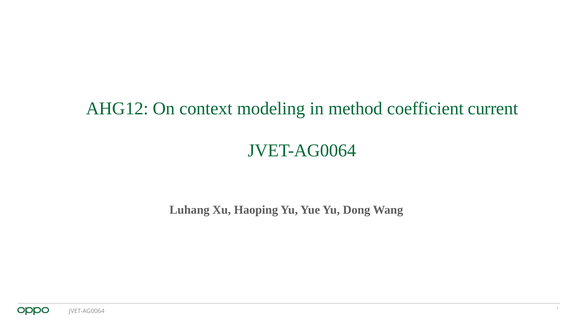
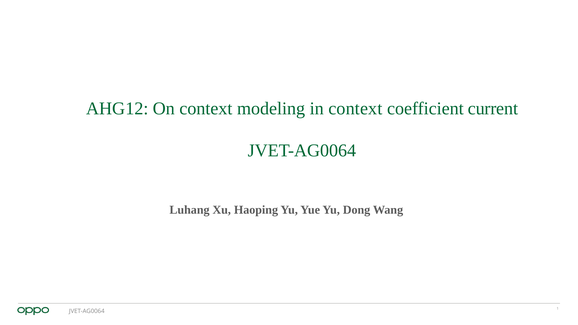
in method: method -> context
